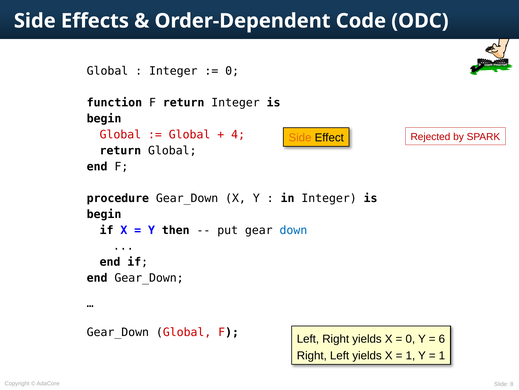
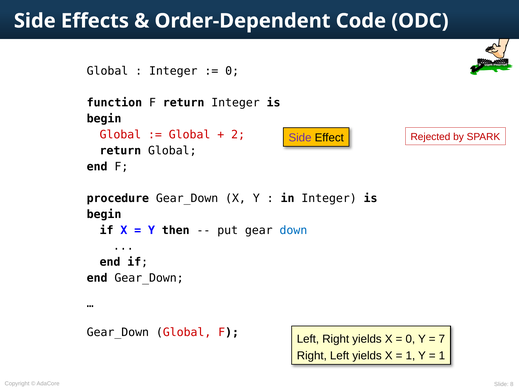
4: 4 -> 2
Side at (300, 138) colour: orange -> purple
6: 6 -> 7
